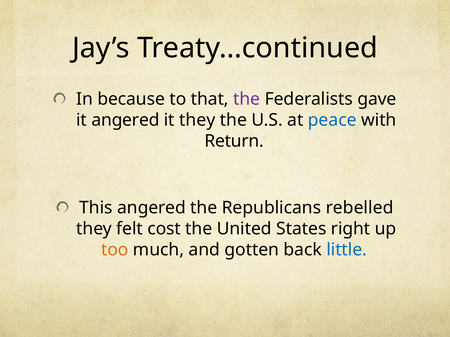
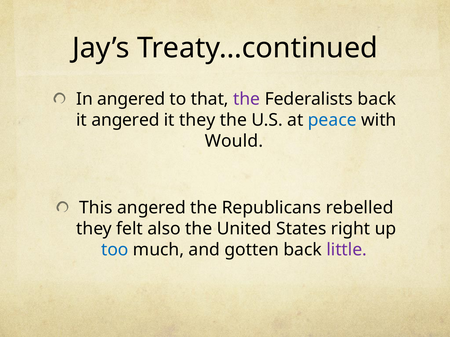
In because: because -> angered
Federalists gave: gave -> back
Return: Return -> Would
cost: cost -> also
too colour: orange -> blue
little colour: blue -> purple
